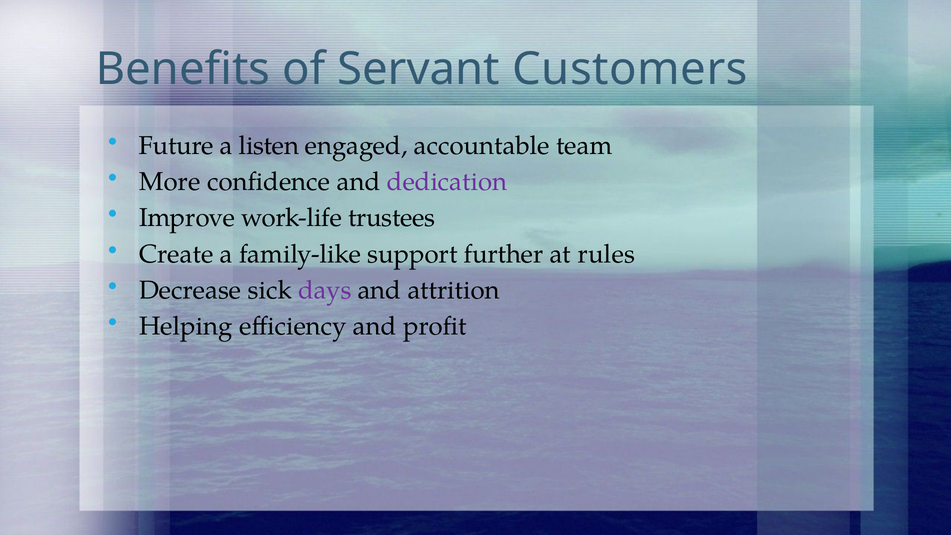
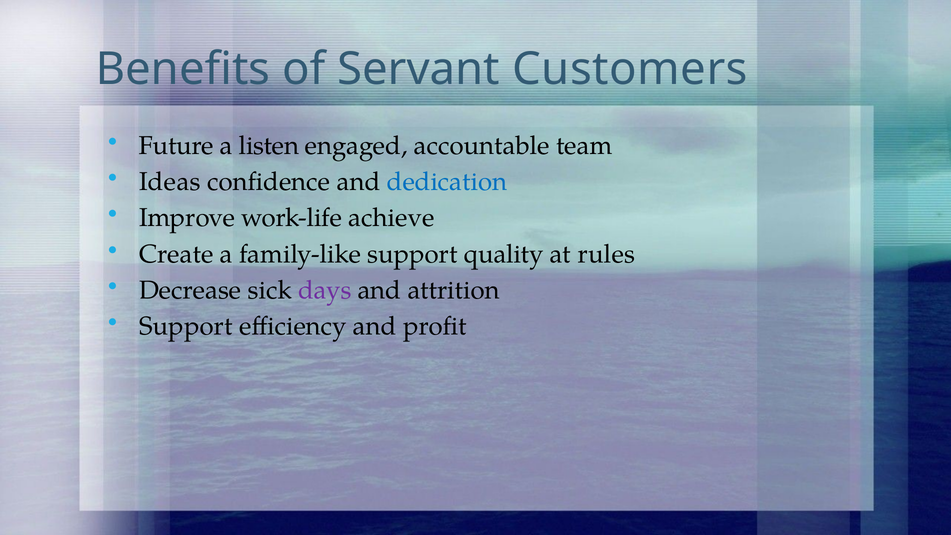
More: More -> Ideas
dedication colour: purple -> blue
trustees: trustees -> achieve
further: further -> quality
Helping at (186, 326): Helping -> Support
